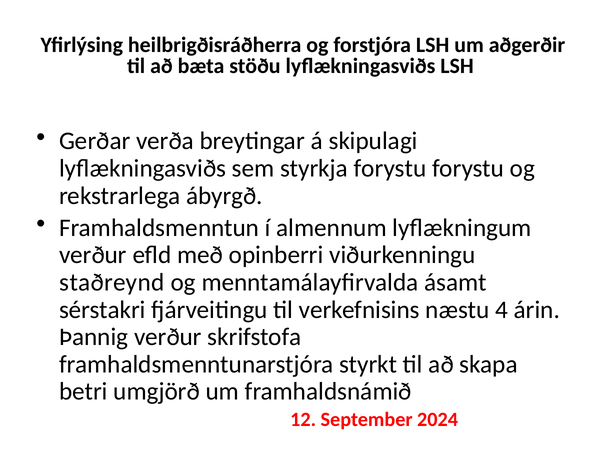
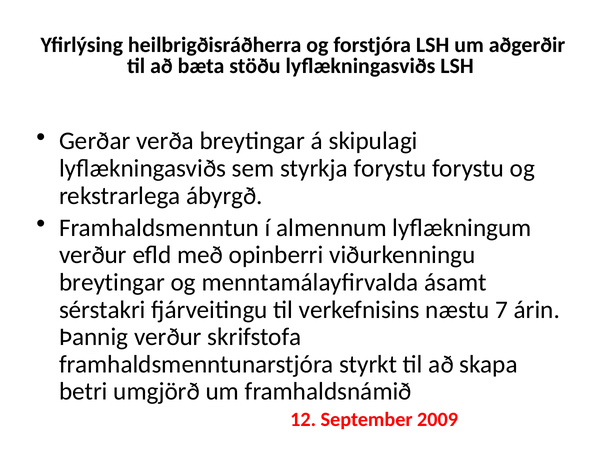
staðreynd at (112, 282): staðreynd -> breytingar
4: 4 -> 7
2024: 2024 -> 2009
